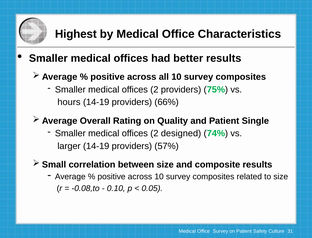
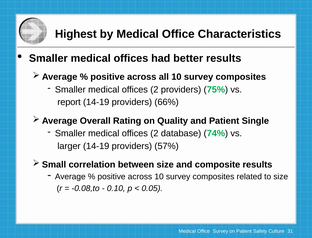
hours: hours -> report
designed: designed -> database
